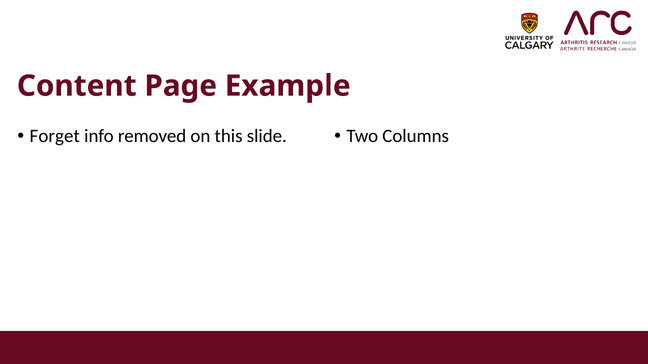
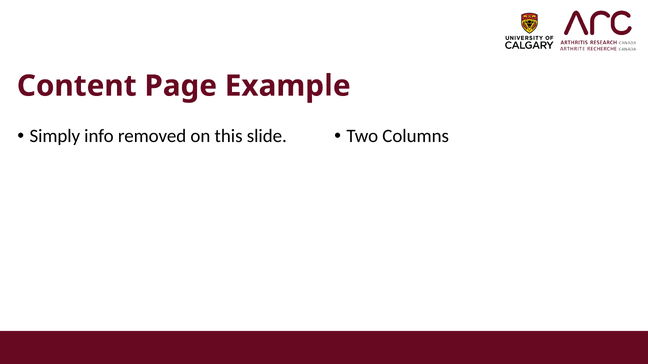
Forget: Forget -> Simply
